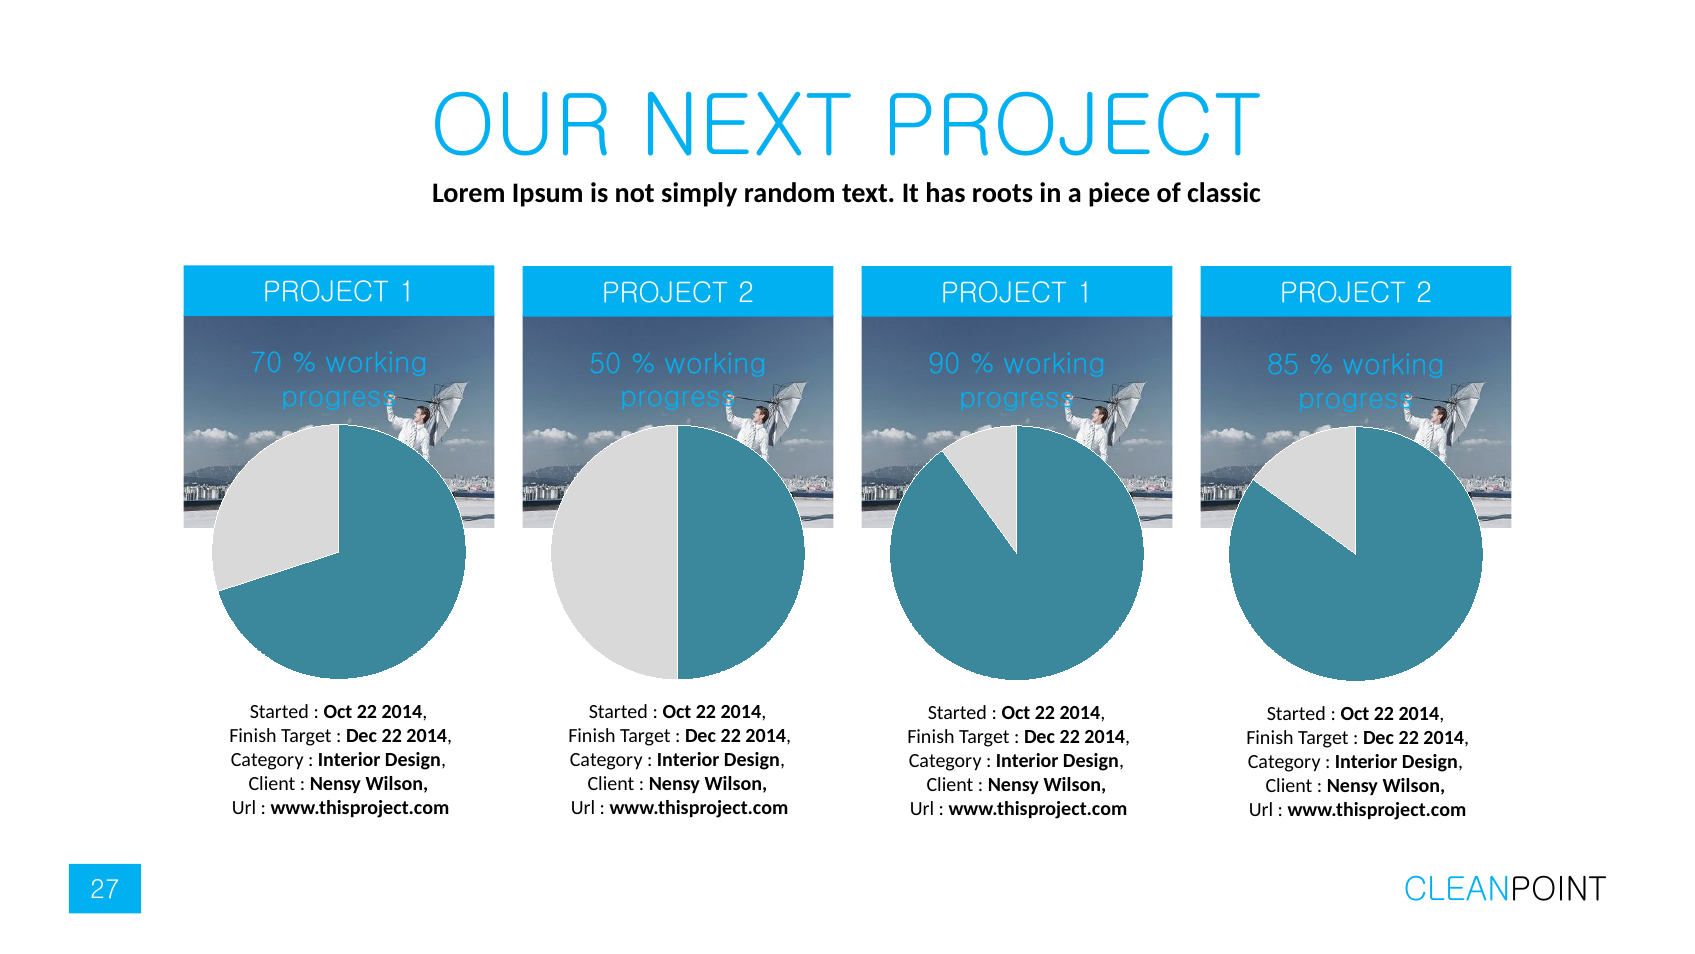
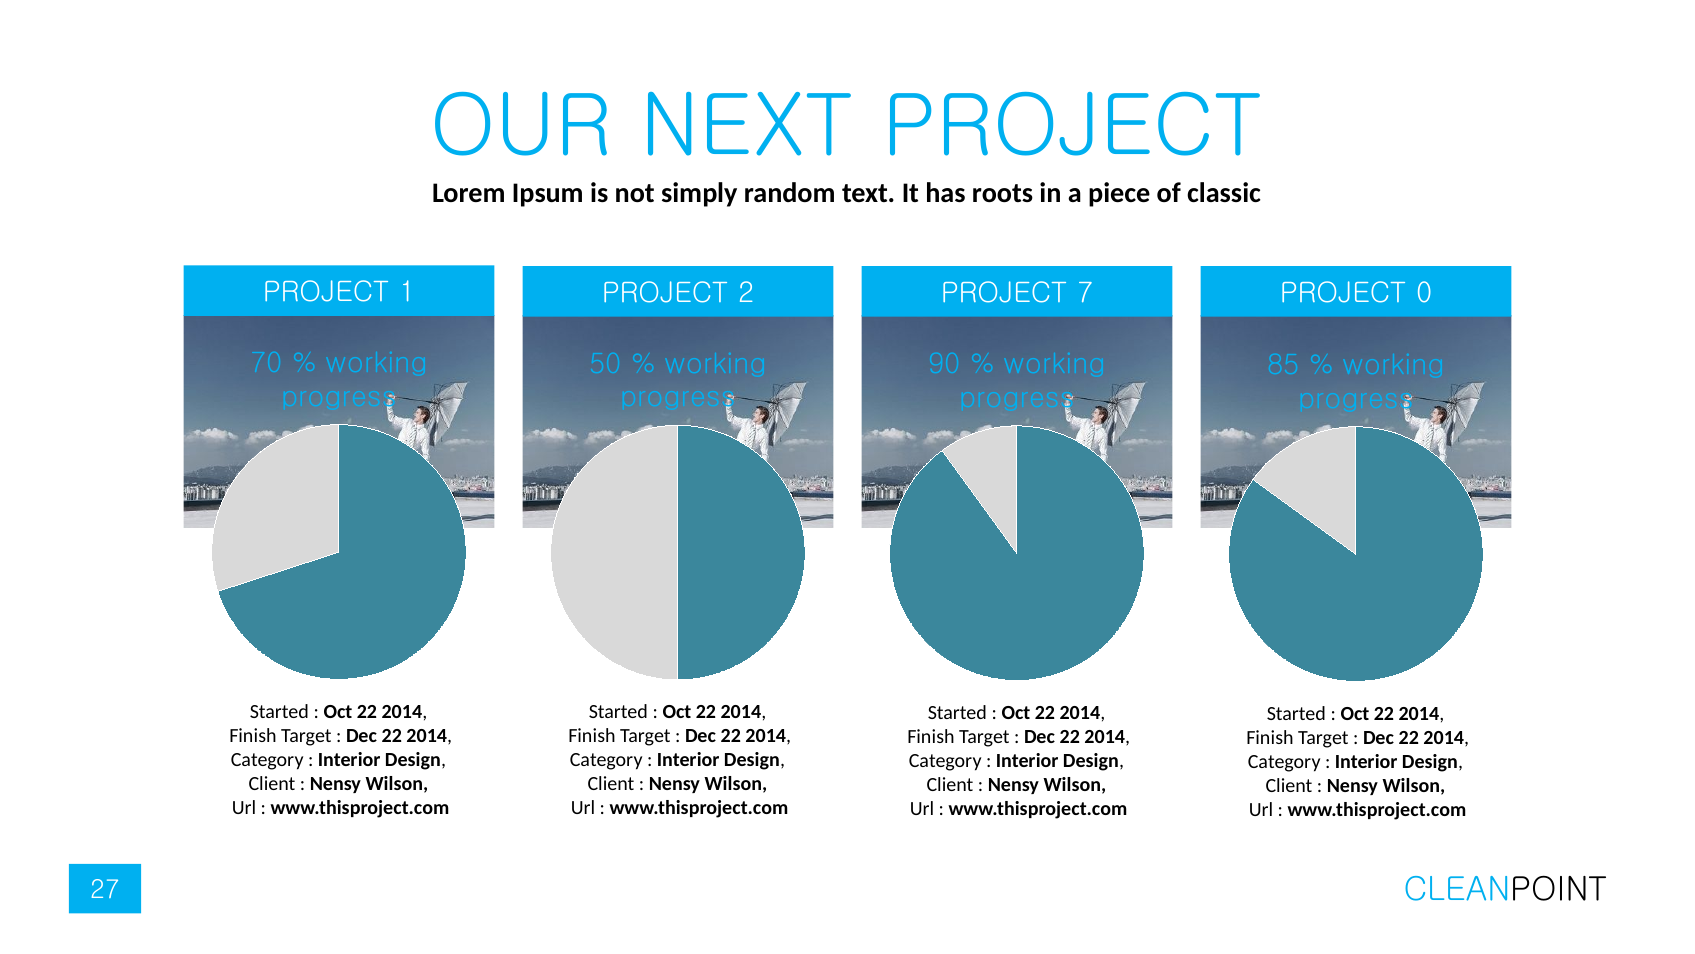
1 at (1085, 293): 1 -> 7
2 at (1424, 293): 2 -> 0
